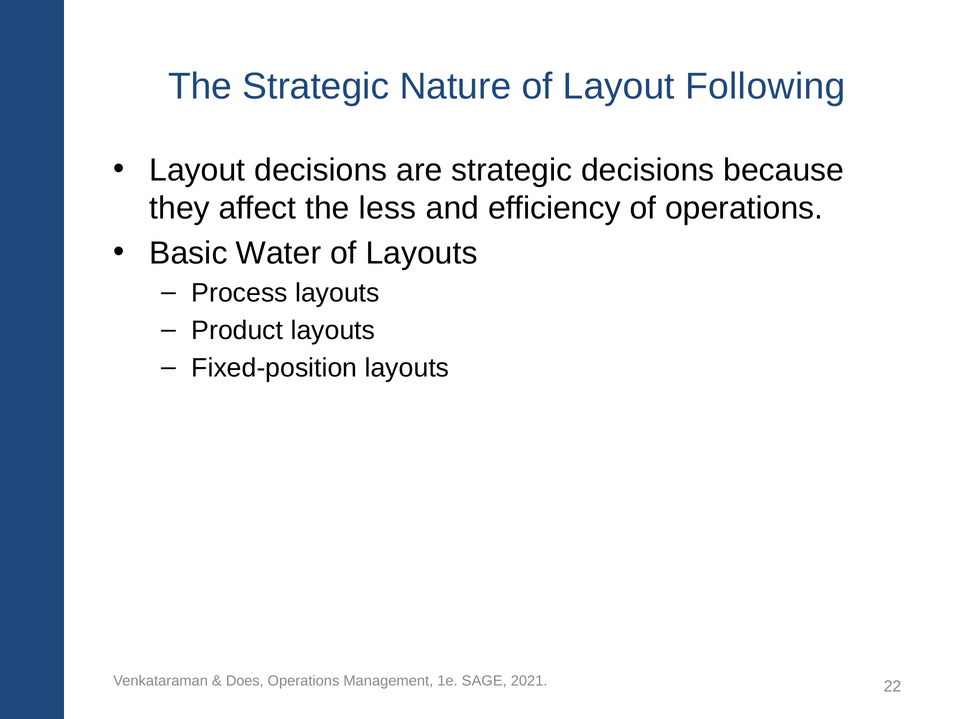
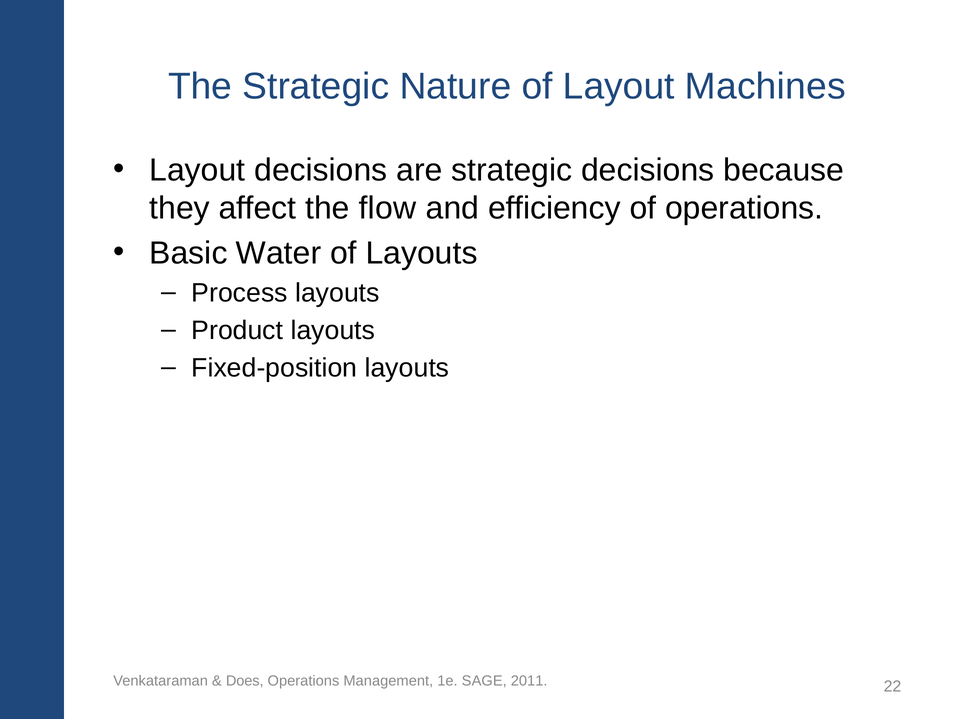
Following: Following -> Machines
less: less -> flow
2021: 2021 -> 2011
